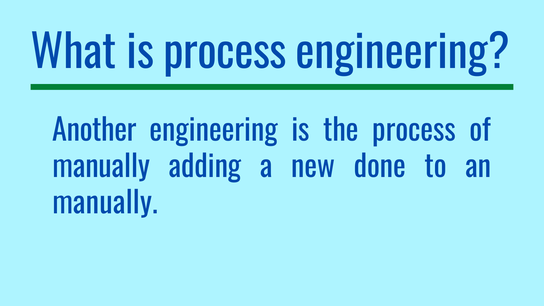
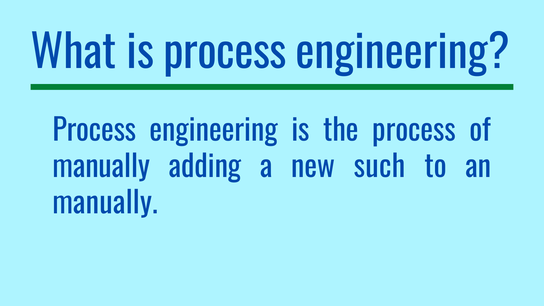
Another at (94, 131): Another -> Process
done: done -> such
